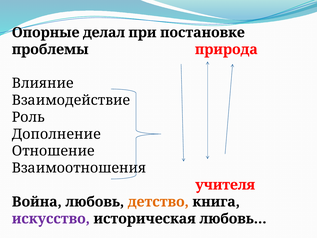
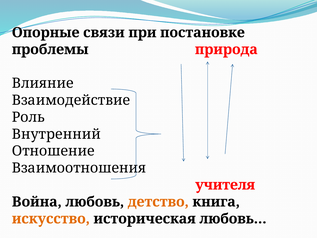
делал: делал -> связи
Дополнение: Дополнение -> Внутренний
искусство colour: purple -> orange
